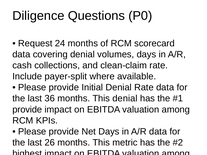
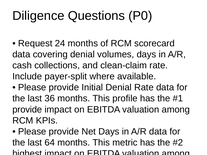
This denial: denial -> profile
26: 26 -> 64
